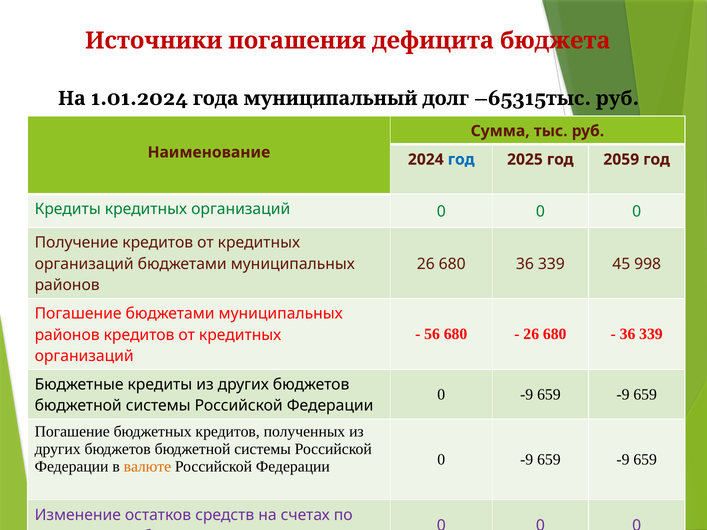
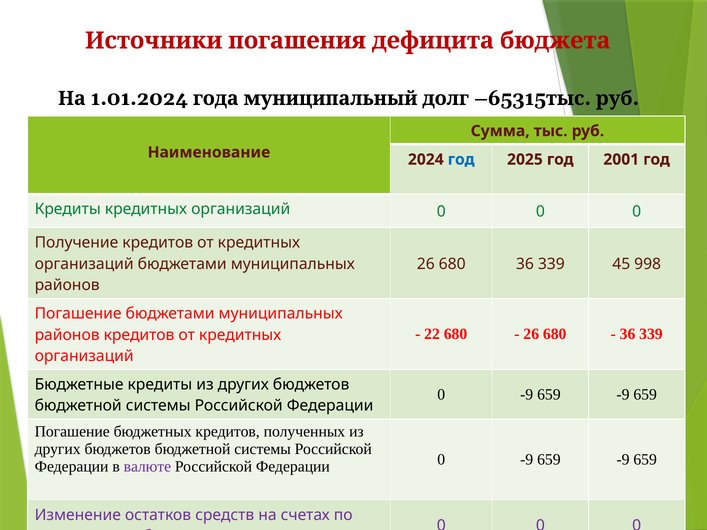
2059: 2059 -> 2001
56: 56 -> 22
валюте colour: orange -> purple
